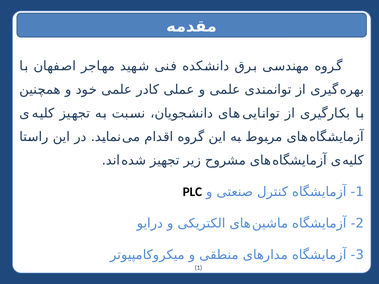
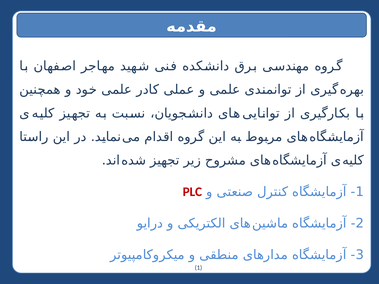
PLC colour: black -> red
